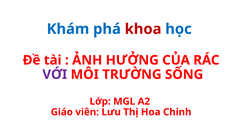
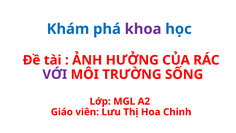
khoa colour: red -> purple
